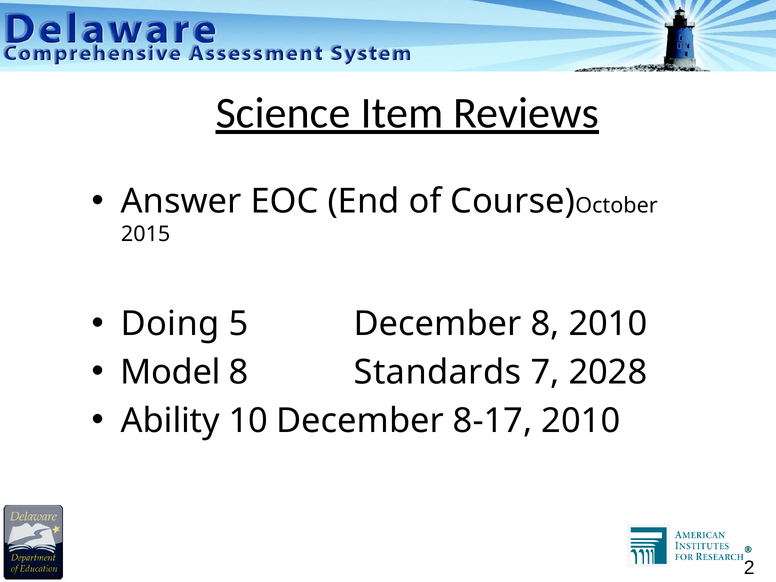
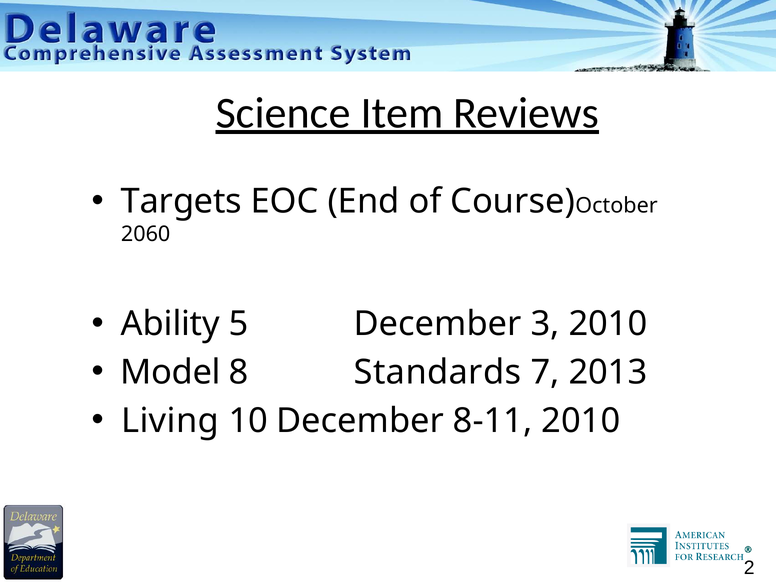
Answer: Answer -> Targets
2015: 2015 -> 2060
Doing: Doing -> Ability
December 8: 8 -> 3
2028: 2028 -> 2013
Ability: Ability -> Living
8-17: 8-17 -> 8-11
